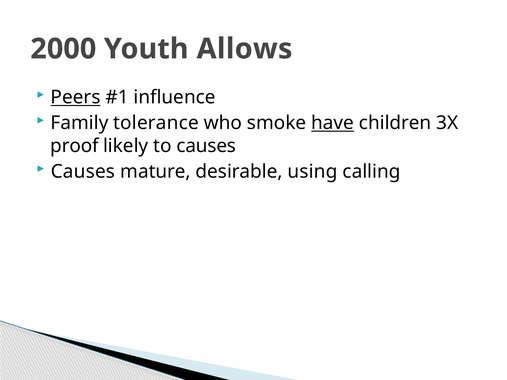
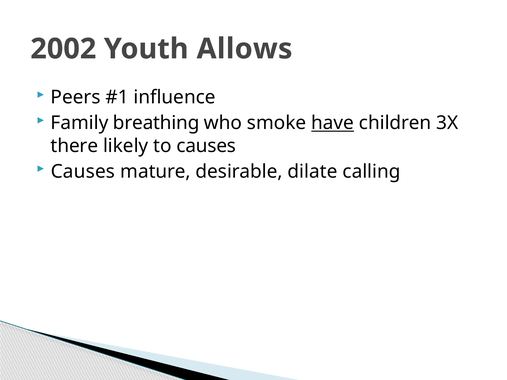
2000: 2000 -> 2002
Peers underline: present -> none
tolerance: tolerance -> breathing
proof: proof -> there
using: using -> dilate
